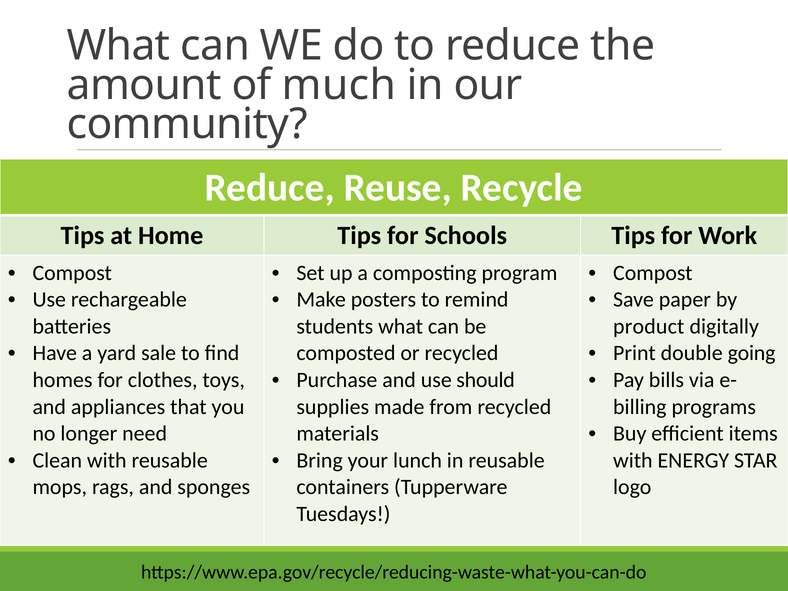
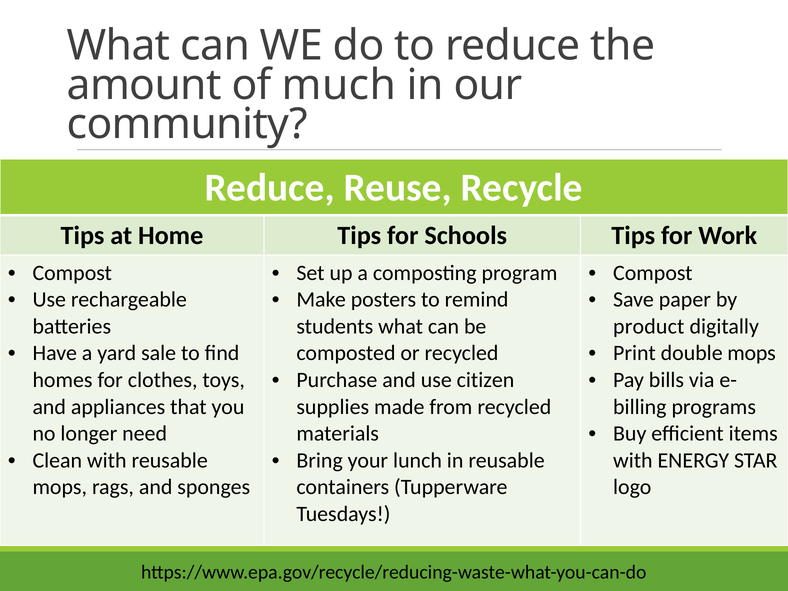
double going: going -> mops
should: should -> citizen
